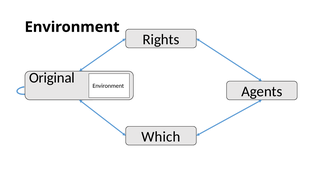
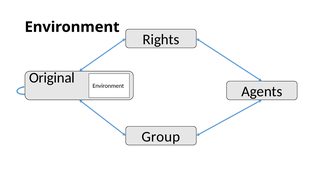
Which: Which -> Group
